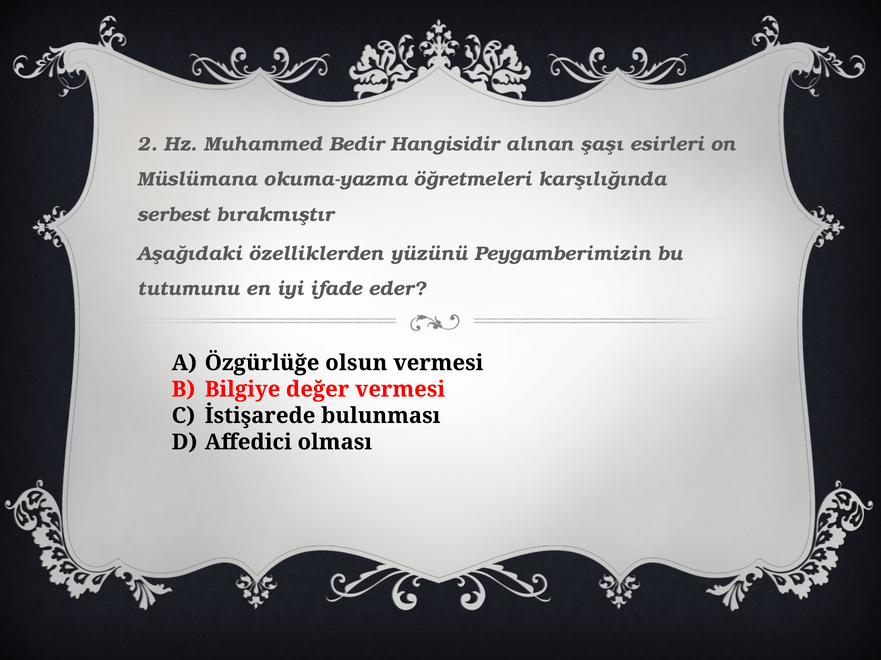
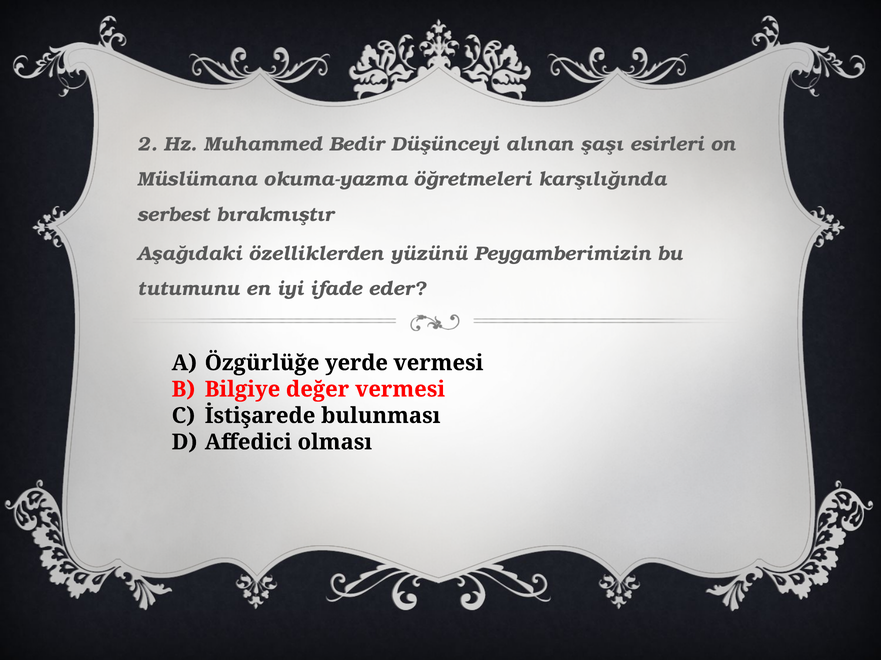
Hangisidir: Hangisidir -> Düşünceyi
olsun: olsun -> yerde
